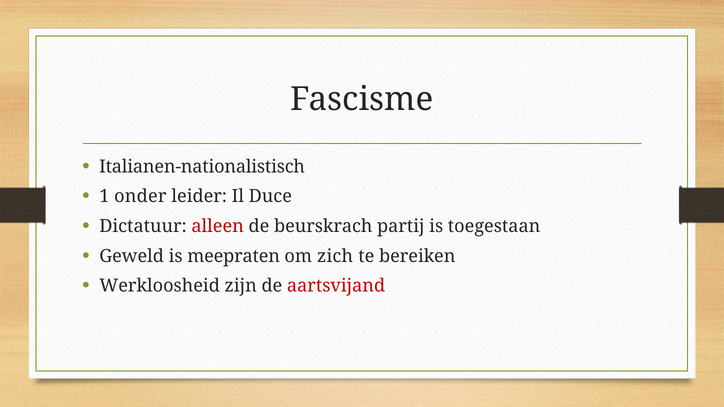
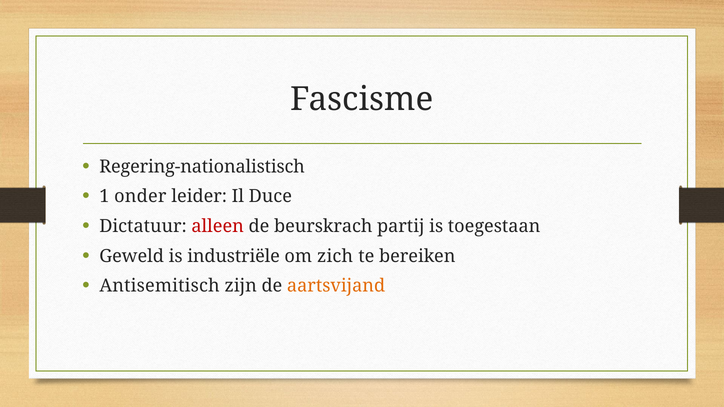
Italianen-nationalistisch: Italianen-nationalistisch -> Regering-nationalistisch
meepraten: meepraten -> industriële
Werkloosheid: Werkloosheid -> Antisemitisch
aartsvijand colour: red -> orange
